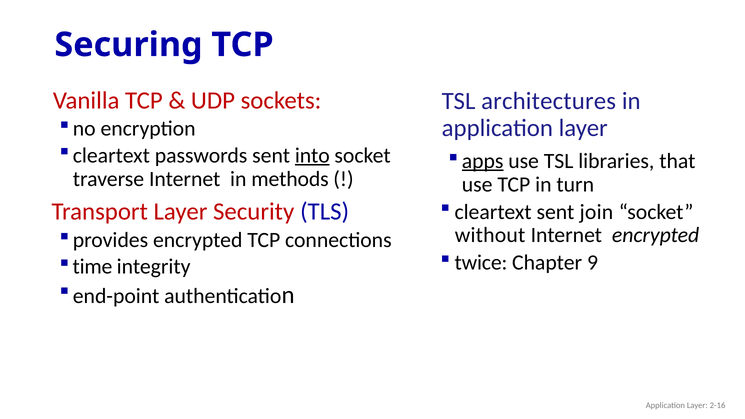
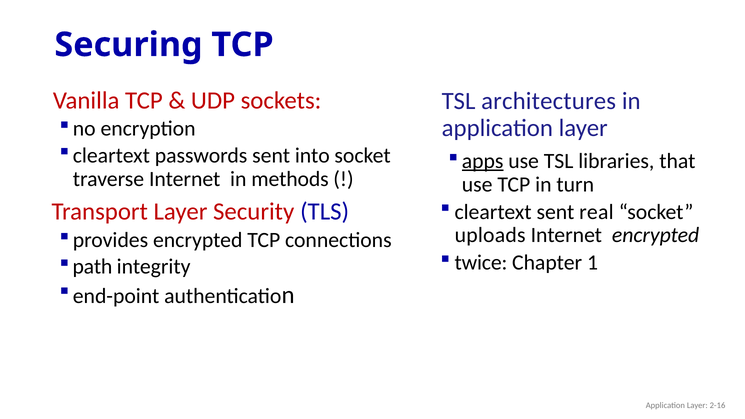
into underline: present -> none
join: join -> real
without: without -> uploads
9: 9 -> 1
time: time -> path
